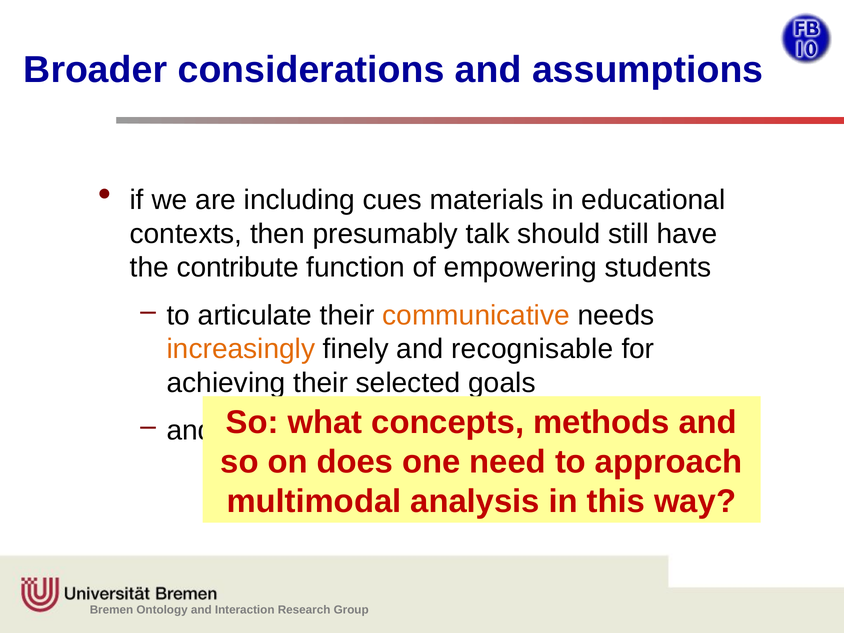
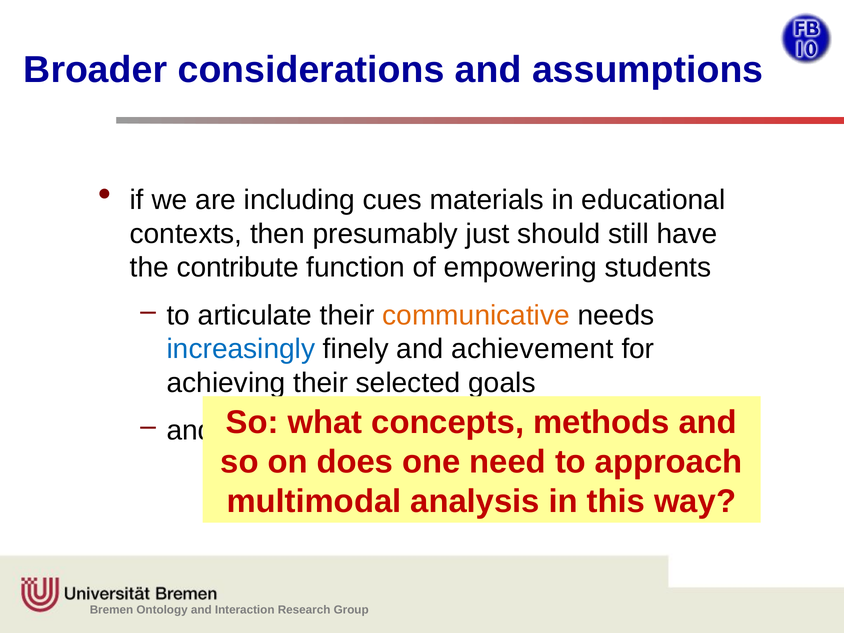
talk: talk -> just
increasingly colour: orange -> blue
recognisable: recognisable -> achievement
